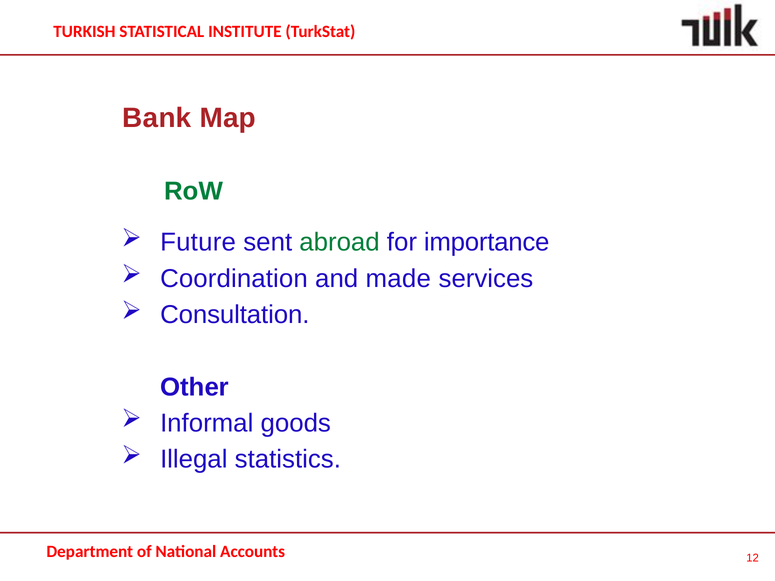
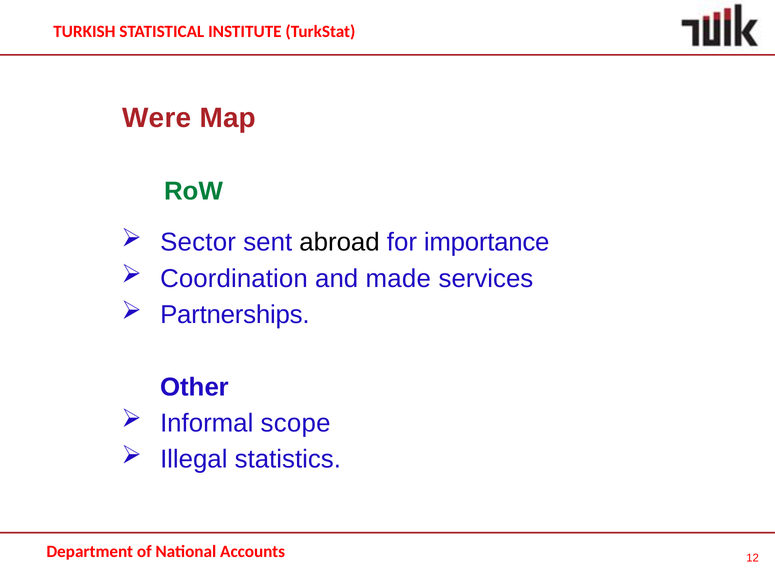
Bank: Bank -> Were
Future: Future -> Sector
abroad colour: green -> black
Consultation: Consultation -> Partnerships
goods: goods -> scope
